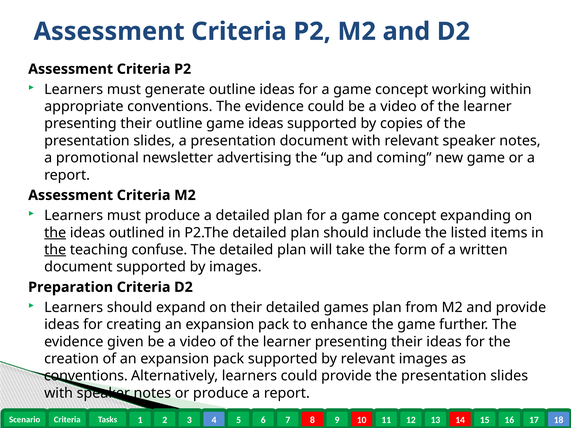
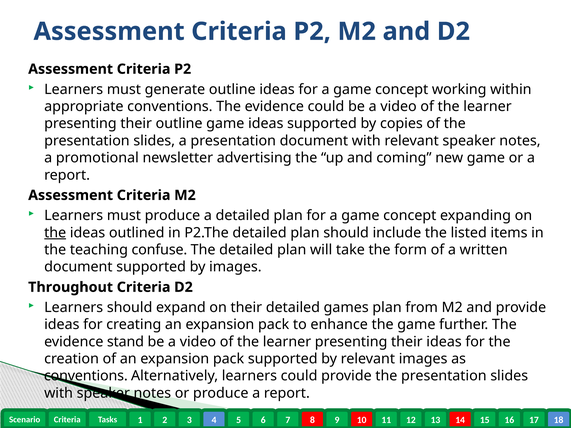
the at (55, 250) underline: present -> none
Preparation: Preparation -> Throughout
given: given -> stand
